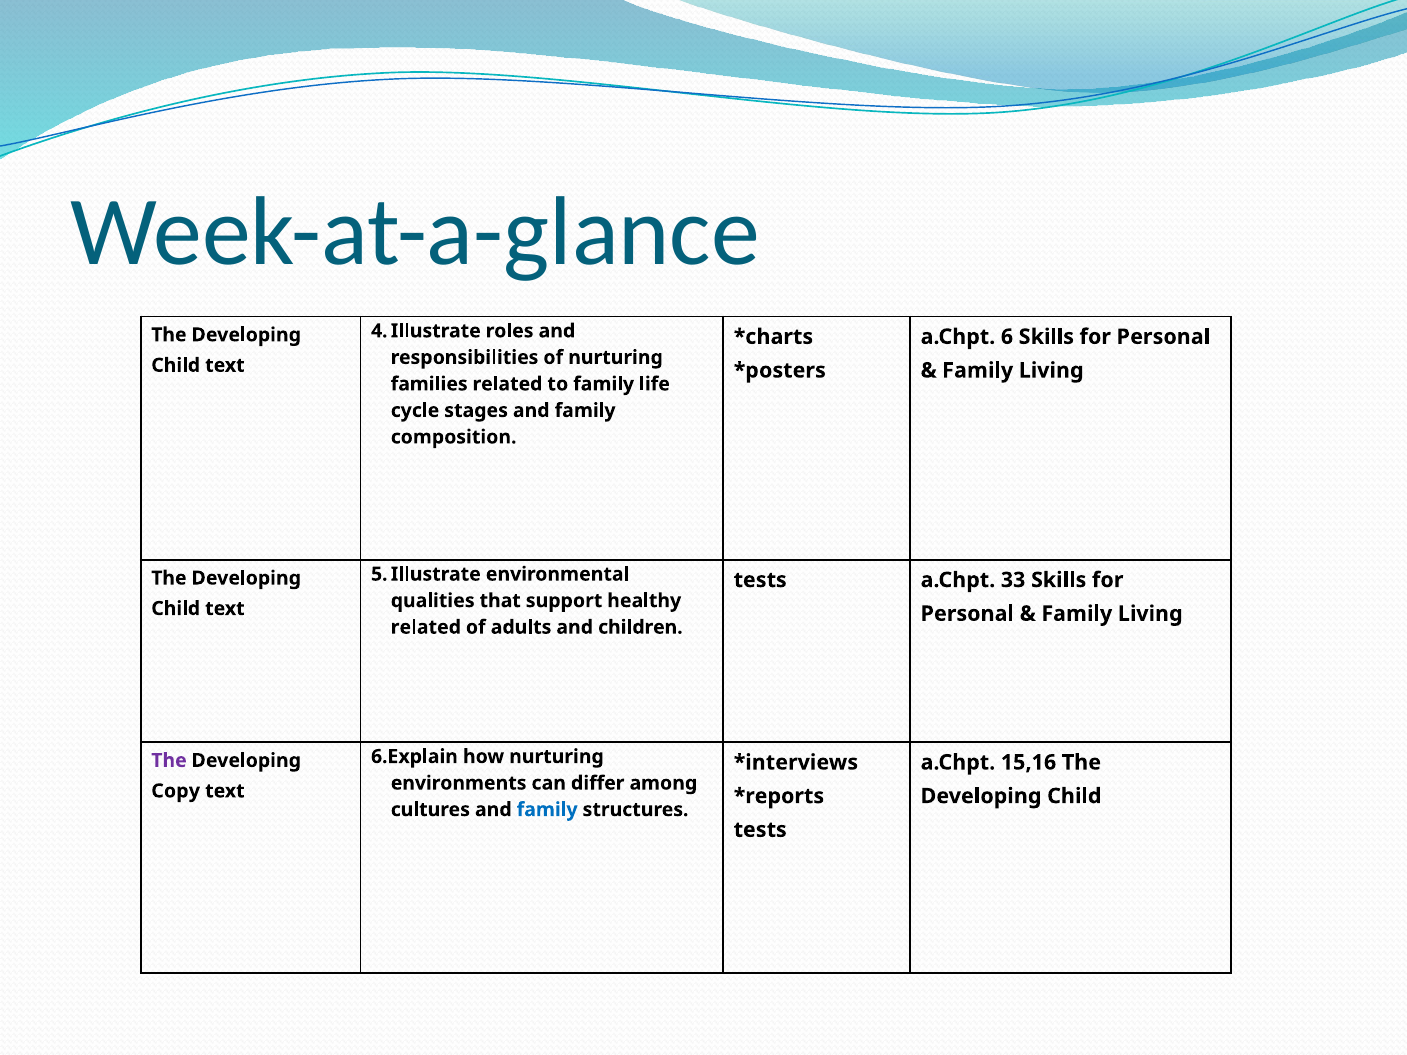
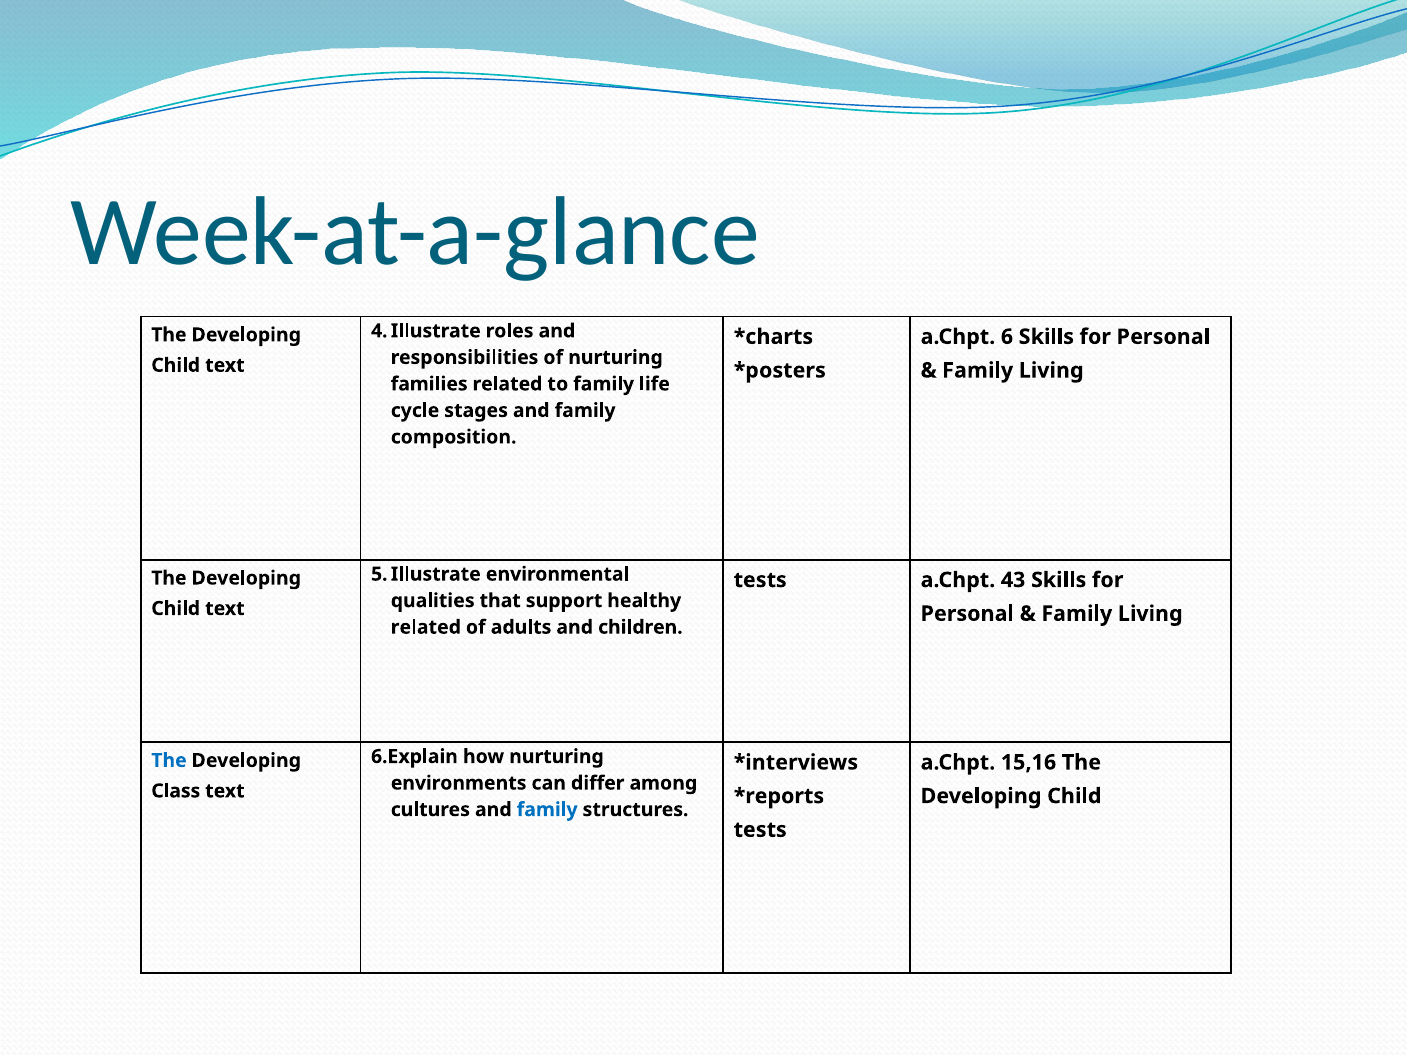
33: 33 -> 43
The at (169, 761) colour: purple -> blue
Copy: Copy -> Class
